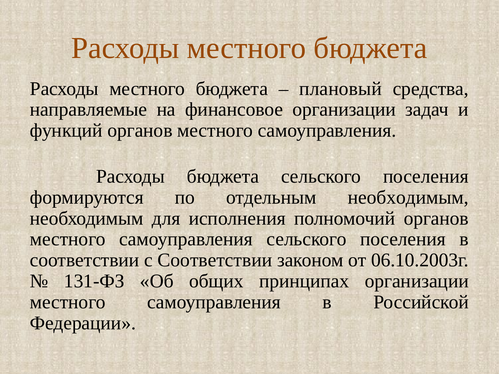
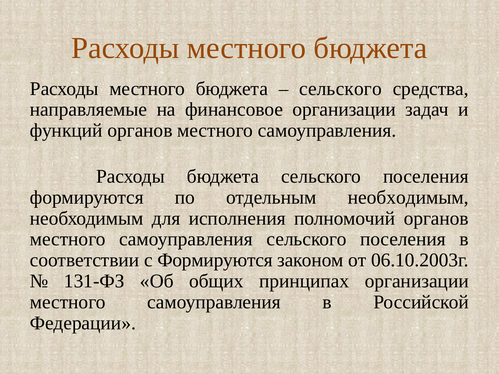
плановый at (341, 89): плановый -> сельского
с Соответствии: Соответствии -> Формируются
